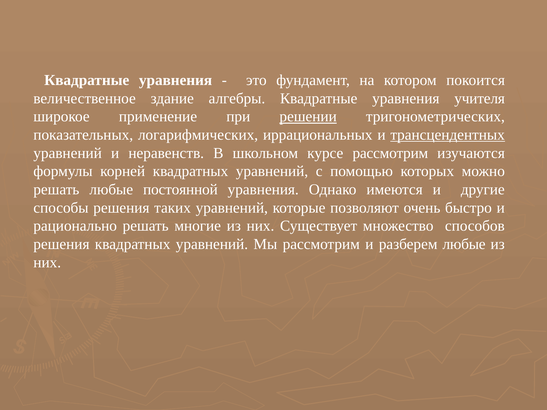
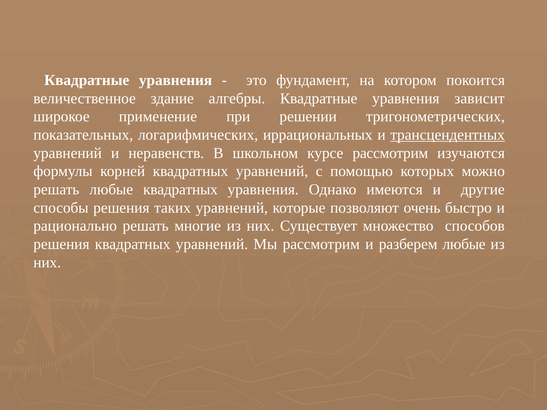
учителя: учителя -> зависит
решении underline: present -> none
любые постоянной: постоянной -> квадратных
